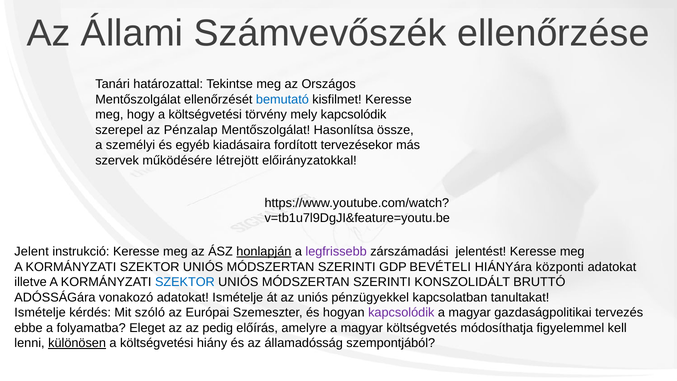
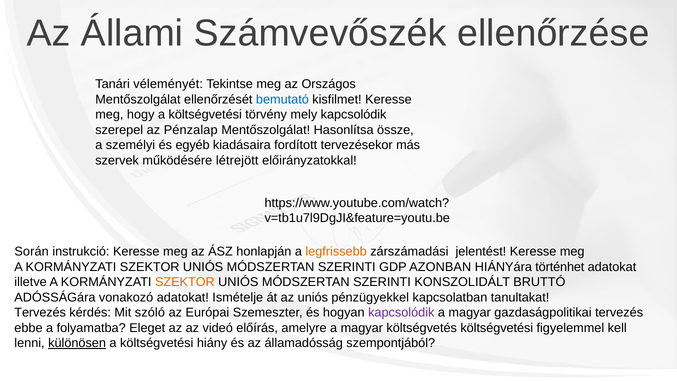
határozattal: határozattal -> véleményét
Jelent: Jelent -> Során
honlapján underline: present -> none
legfrissebb colour: purple -> orange
BEVÉTELI: BEVÉTELI -> AZONBAN
központi: központi -> történhet
SZEKTOR at (185, 282) colour: blue -> orange
Ismételje at (40, 312): Ismételje -> Tervezés
pedig: pedig -> videó
költségvetés módosíthatja: módosíthatja -> költségvetési
